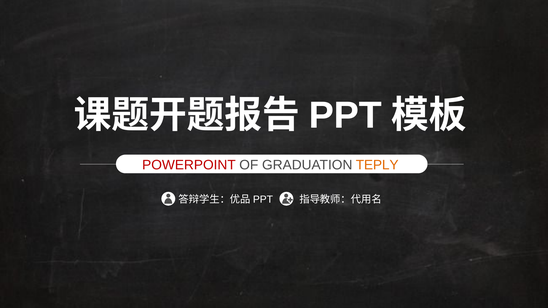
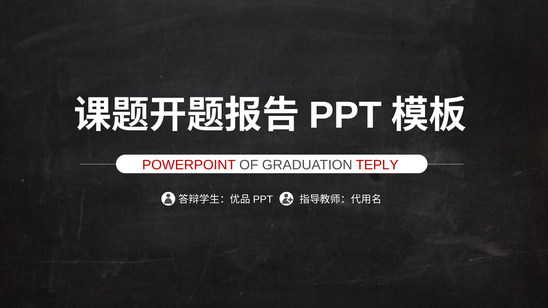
TEPLY colour: orange -> red
